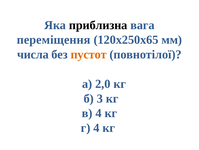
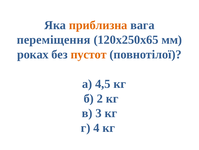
приблизна colour: black -> orange
числа: числа -> роках
2,0: 2,0 -> 4,5
3: 3 -> 2
в 4: 4 -> 3
